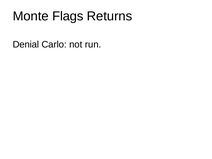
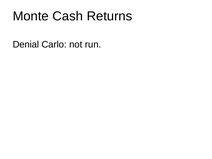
Flags: Flags -> Cash
